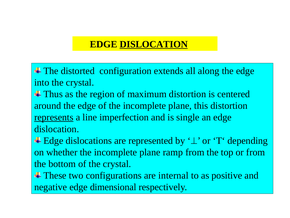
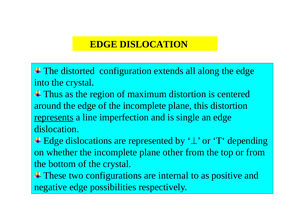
DISLOCATION at (154, 44) underline: present -> none
ramp: ramp -> other
dimensional: dimensional -> possibilities
